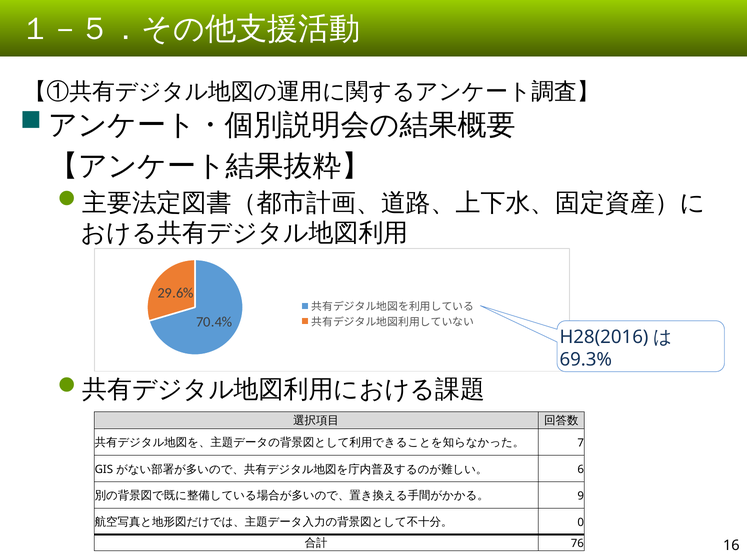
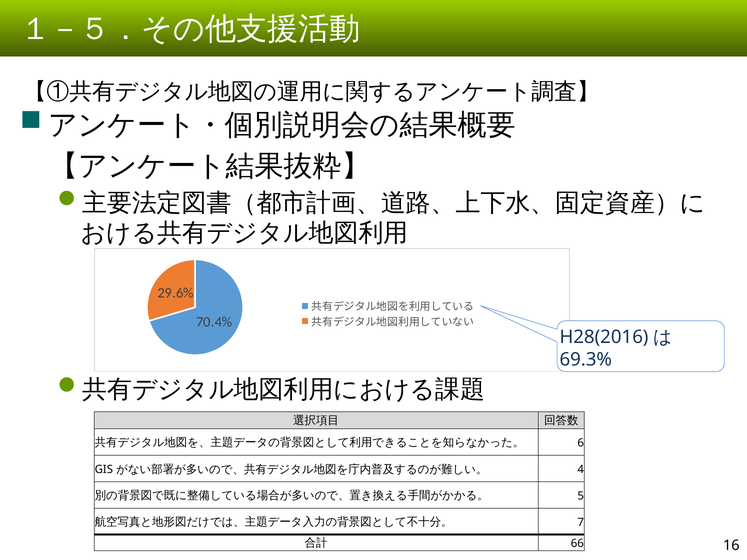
7: 7 -> 6
6: 6 -> 4
9: 9 -> 5
0: 0 -> 7
76: 76 -> 66
